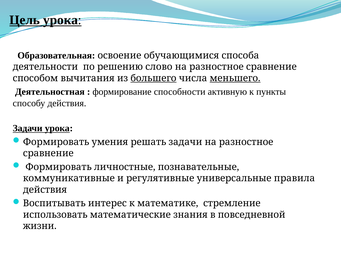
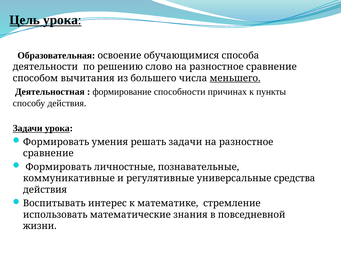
большего underline: present -> none
активную: активную -> причинах
правила: правила -> средства
